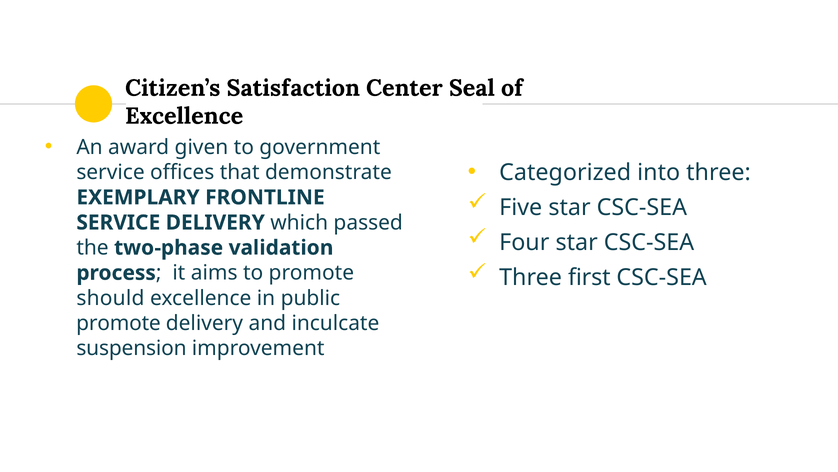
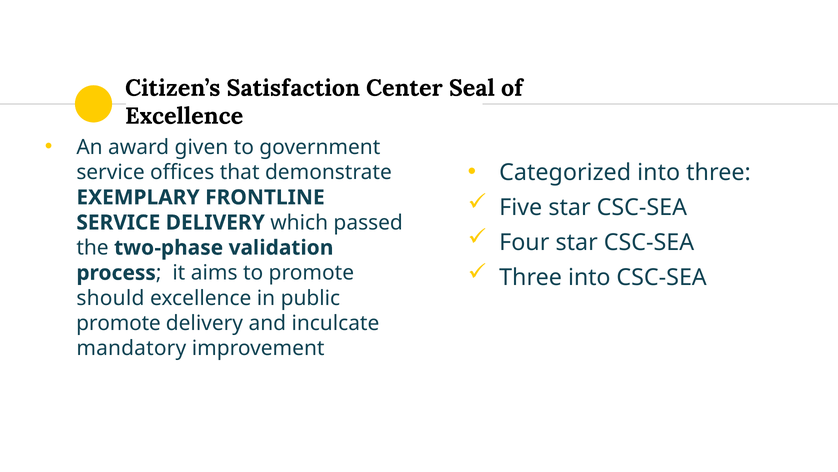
Three first: first -> into
suspension: suspension -> mandatory
